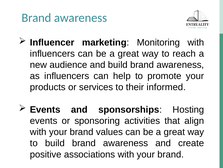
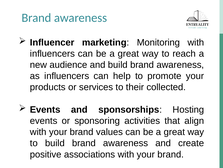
informed: informed -> collected
